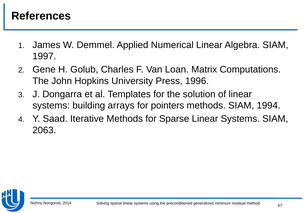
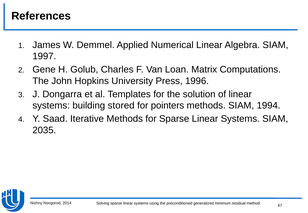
arrays: arrays -> stored
2063: 2063 -> 2035
